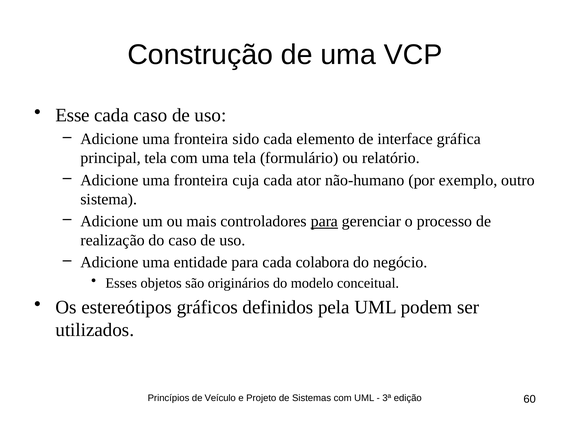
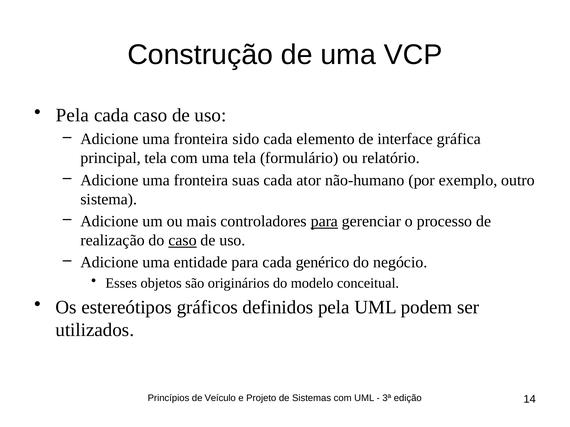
Esse at (73, 115): Esse -> Pela
cuja: cuja -> suas
caso at (183, 241) underline: none -> present
colabora: colabora -> genérico
60: 60 -> 14
